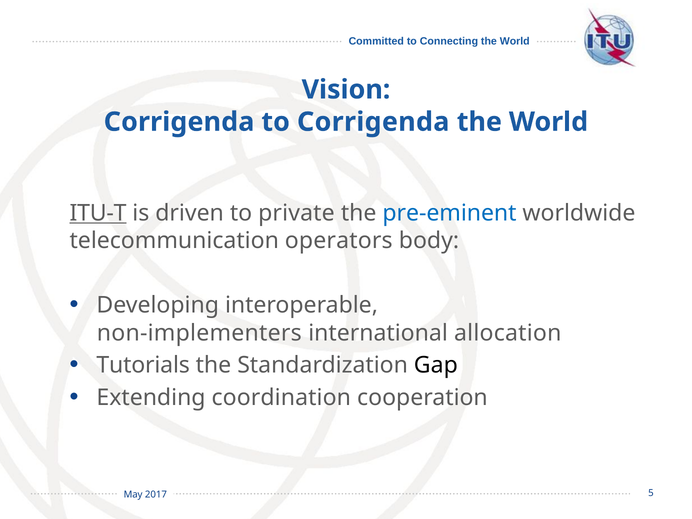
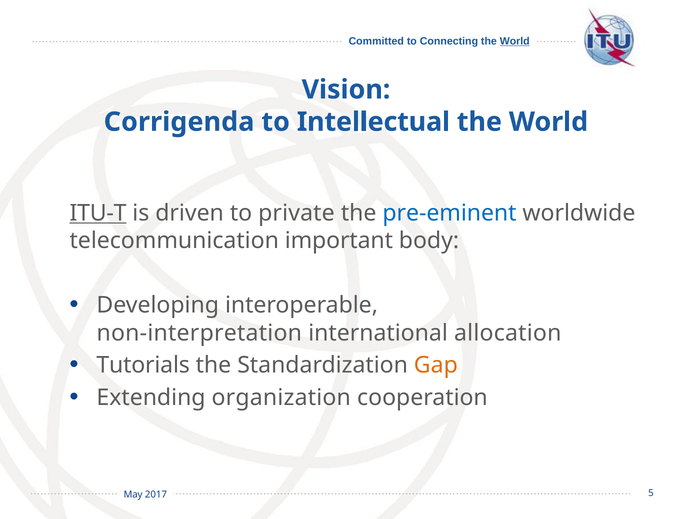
World at (515, 41) underline: none -> present
to Corrigenda: Corrigenda -> Intellectual
operators: operators -> important
non-implementers: non-implementers -> non-interpretation
Gap colour: black -> orange
coordination: coordination -> organization
